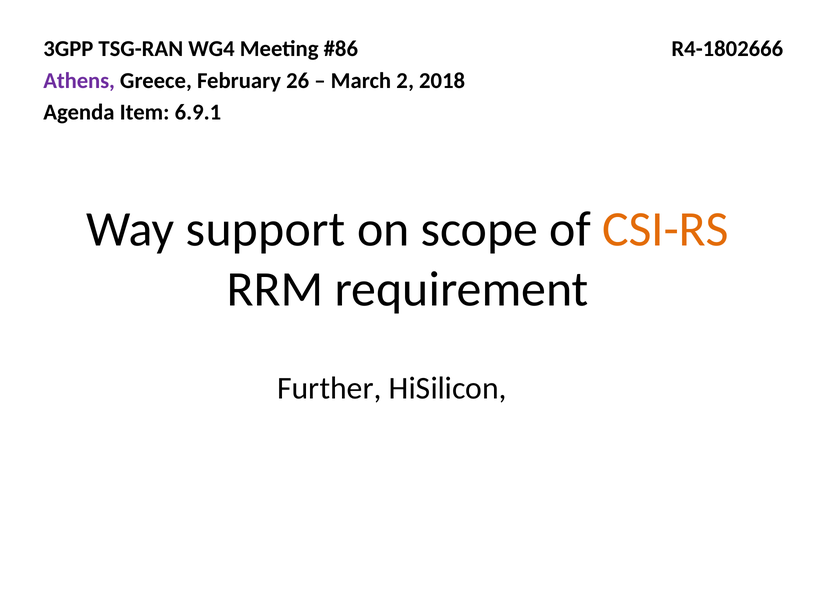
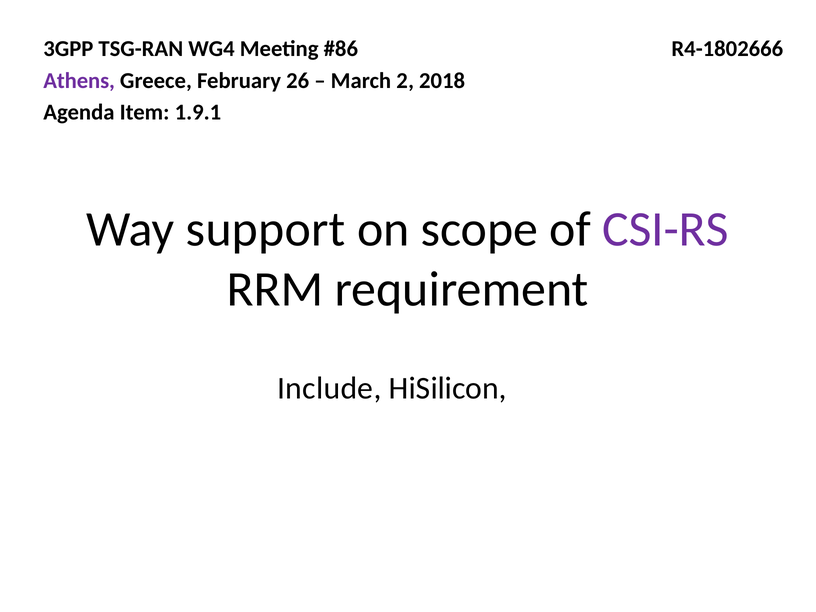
6.9.1: 6.9.1 -> 1.9.1
CSI-RS colour: orange -> purple
Further: Further -> Include
